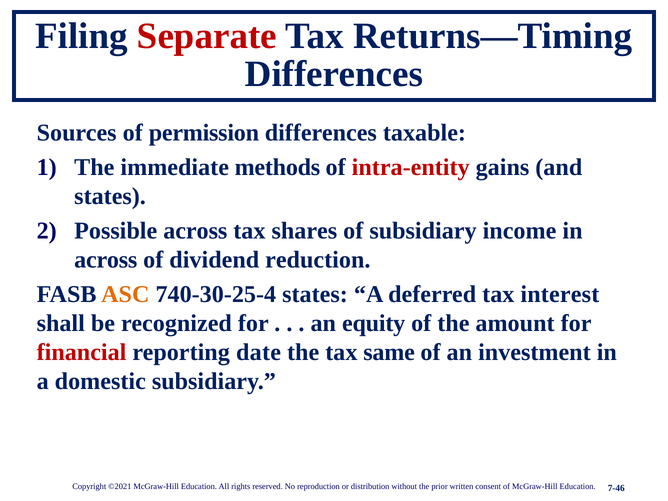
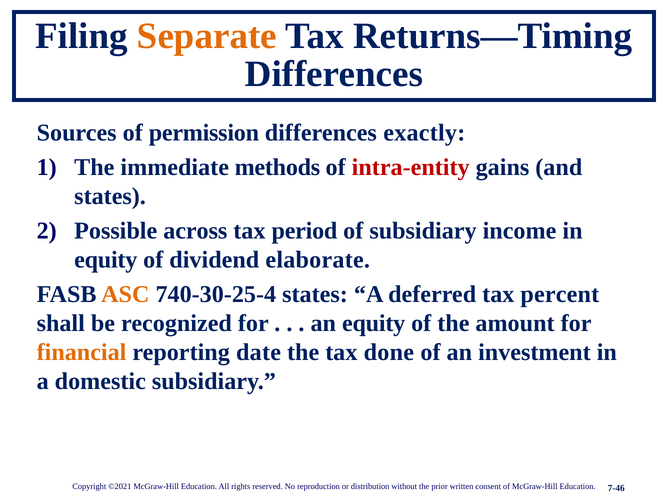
Separate colour: red -> orange
taxable: taxable -> exactly
shares: shares -> period
across at (106, 260): across -> equity
reduction: reduction -> elaborate
interest: interest -> percent
financial colour: red -> orange
same: same -> done
